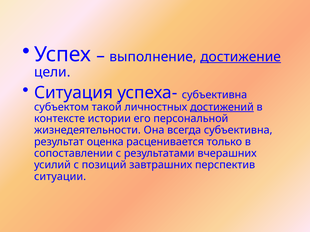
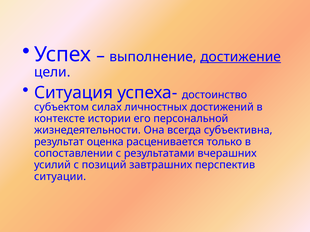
успеха- субъективна: субъективна -> достоинство
такой: такой -> силах
достижений underline: present -> none
